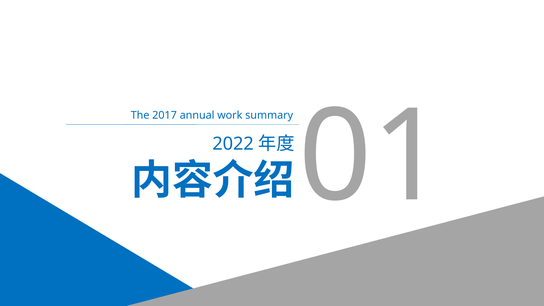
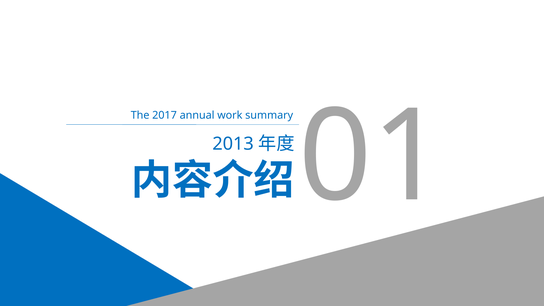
2022: 2022 -> 2013
